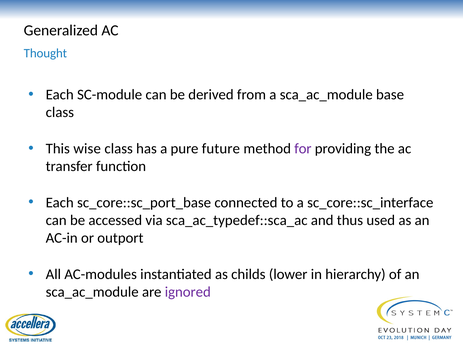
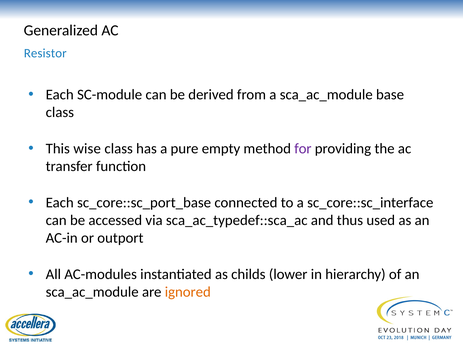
Thought: Thought -> Resistor
future: future -> empty
ignored colour: purple -> orange
